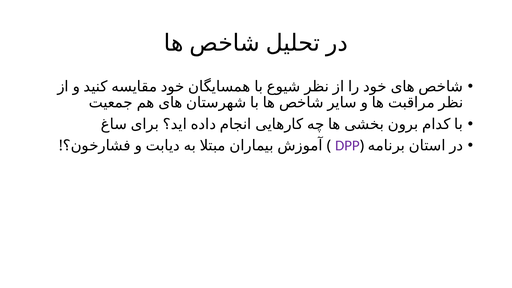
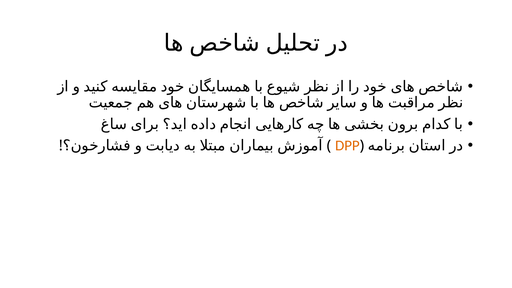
DPP colour: purple -> orange
